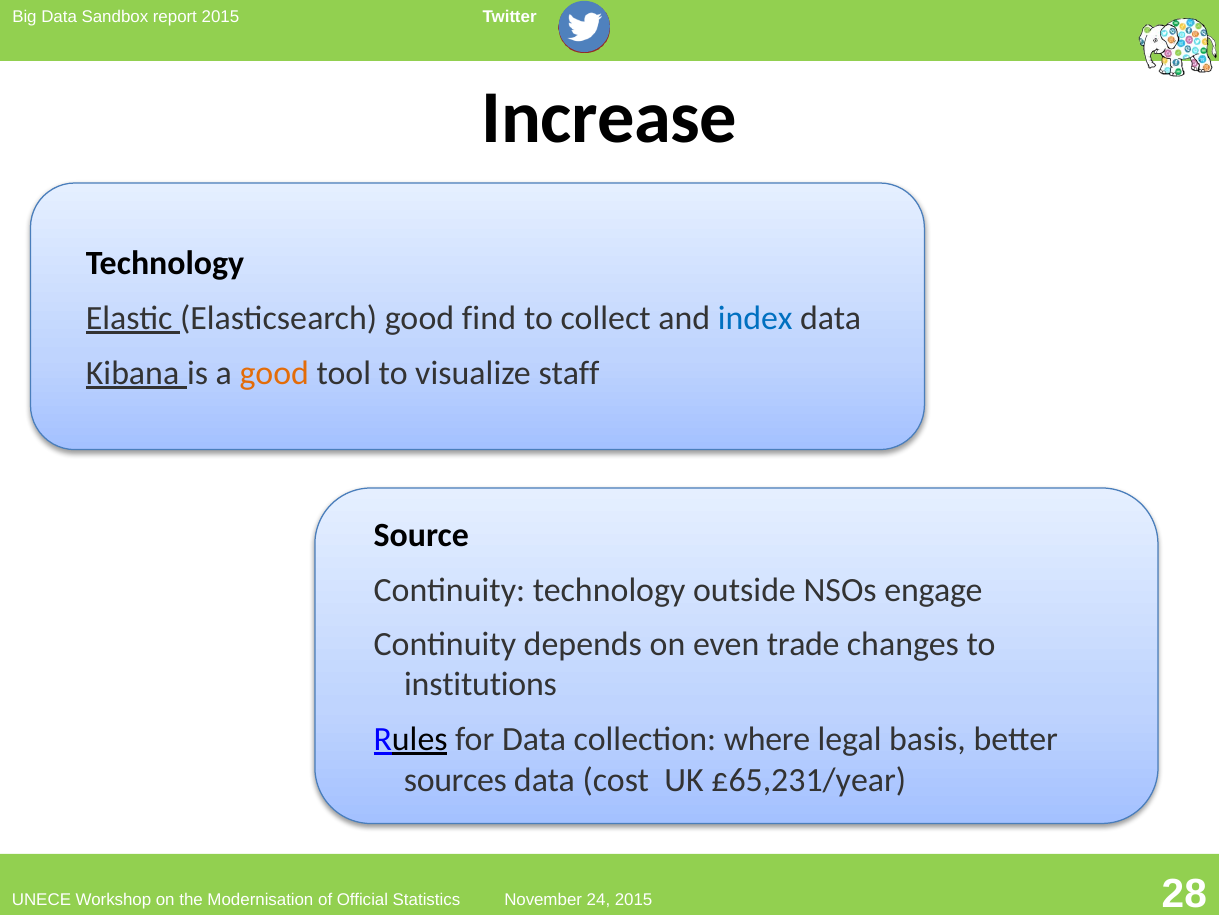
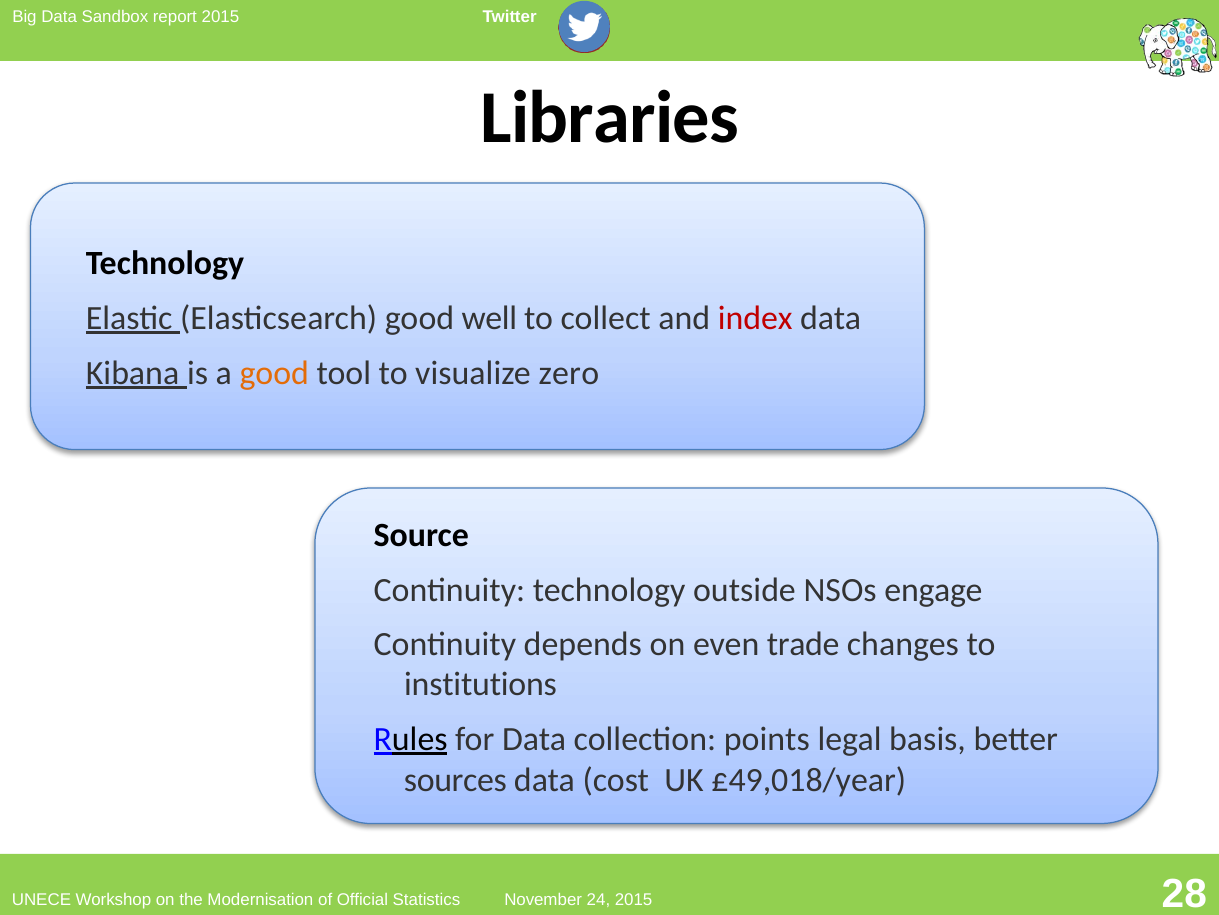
Increase: Increase -> Libraries
find: find -> well
index colour: blue -> red
staff: staff -> zero
where: where -> points
£65,231/year: £65,231/year -> £49,018/year
